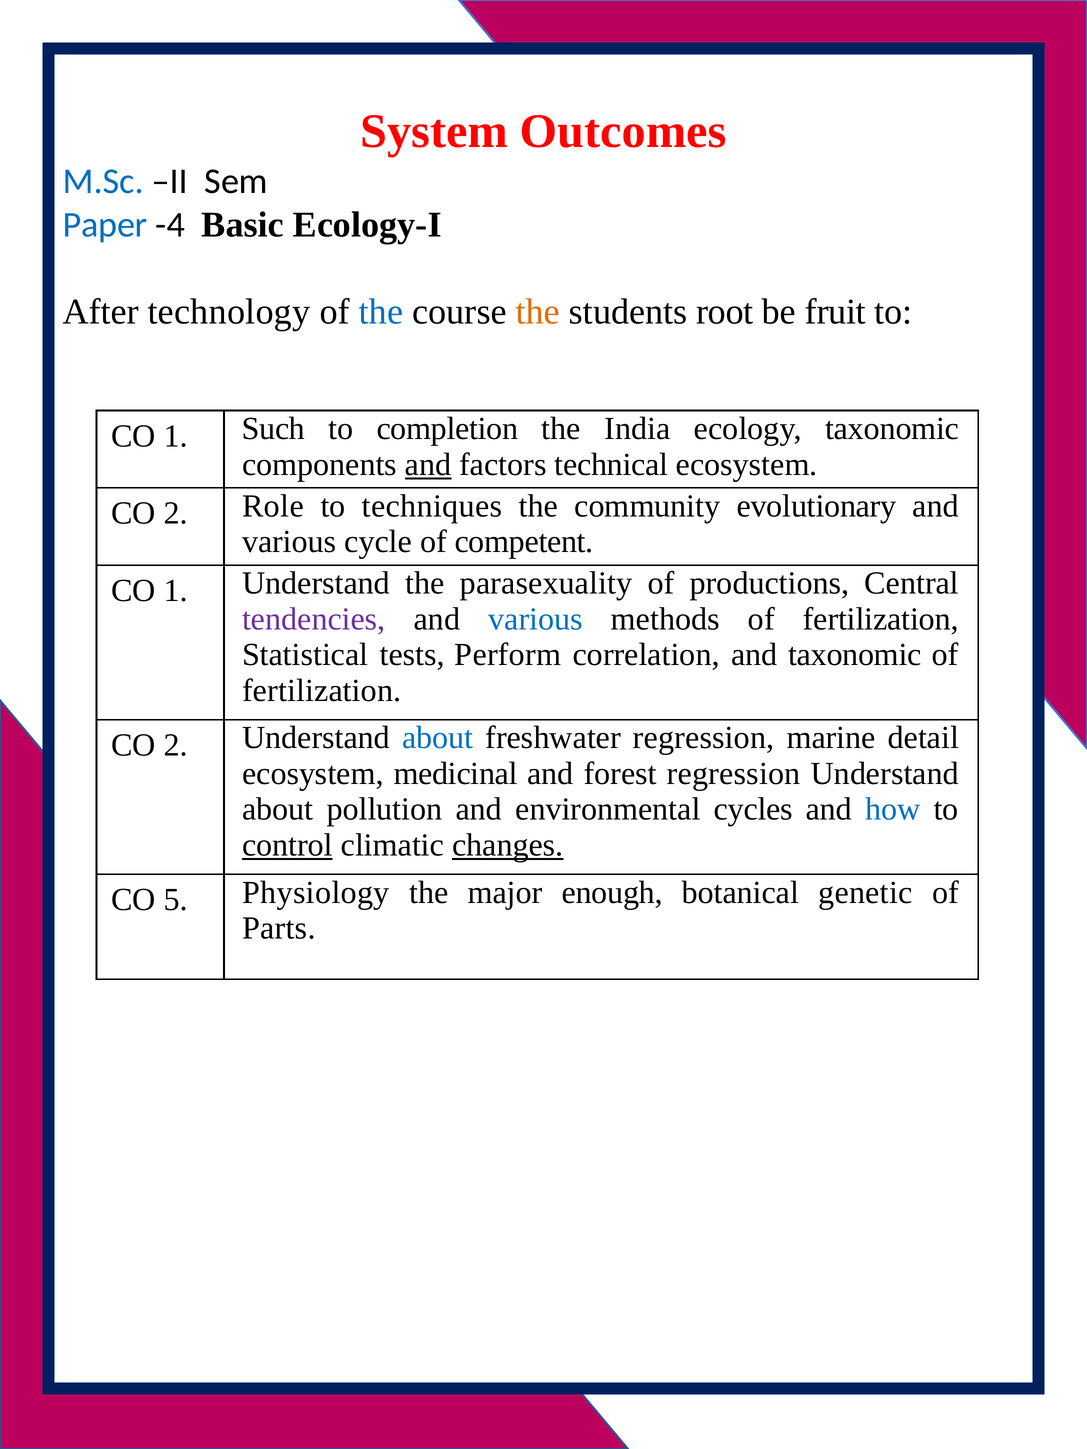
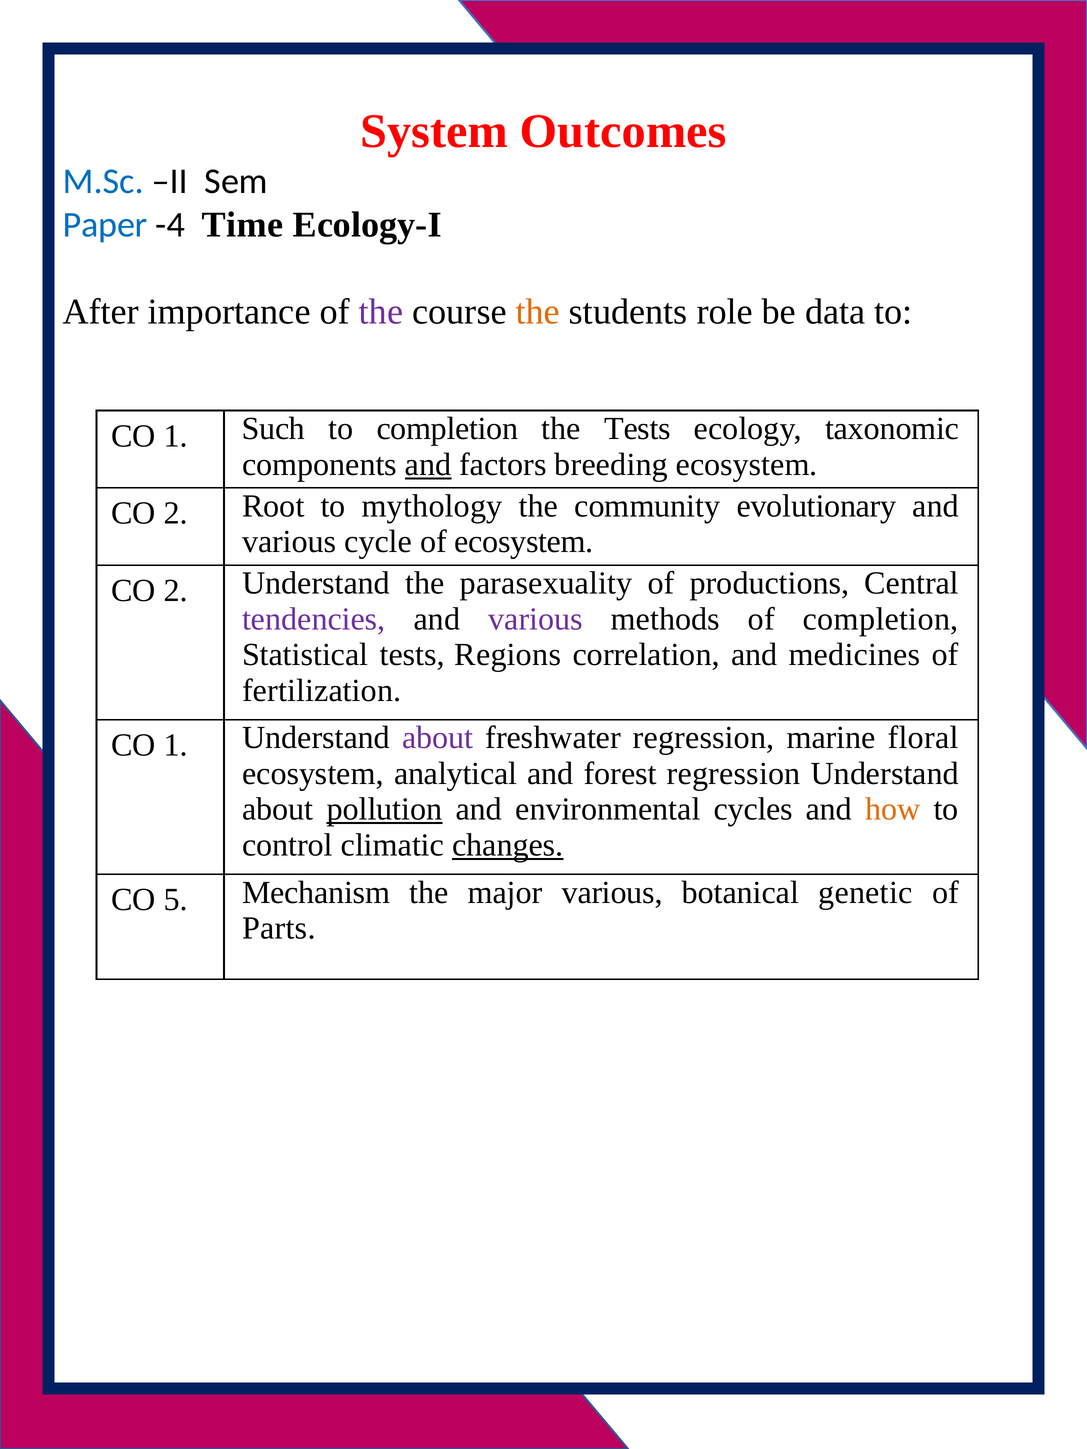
Basic: Basic -> Time
technology: technology -> importance
the at (381, 312) colour: blue -> purple
root: root -> role
fruit: fruit -> data
the India: India -> Tests
technical: technical -> breeding
Role: Role -> Root
techniques: techniques -> mythology
of competent: competent -> ecosystem
1 at (176, 591): 1 -> 2
various at (536, 619) colour: blue -> purple
methods of fertilization: fertilization -> completion
Perform: Perform -> Regions
and taxonomic: taxonomic -> medicines
2 at (176, 745): 2 -> 1
about at (438, 738) colour: blue -> purple
detail: detail -> floral
medicinal: medicinal -> analytical
pollution underline: none -> present
how colour: blue -> orange
control underline: present -> none
Physiology: Physiology -> Mechanism
major enough: enough -> various
